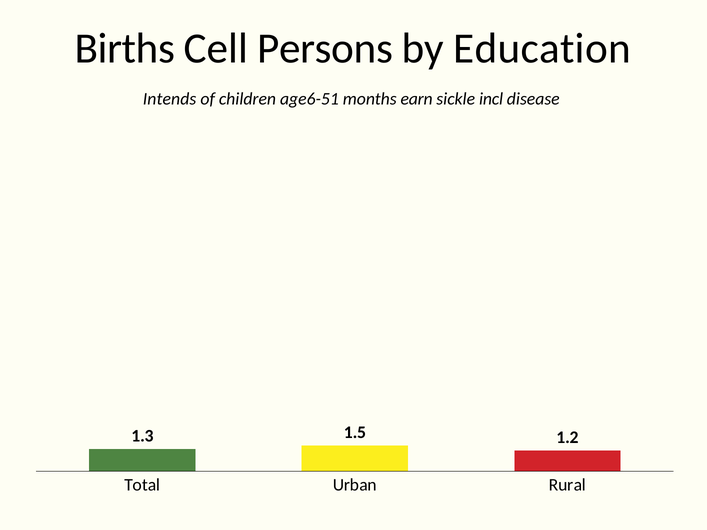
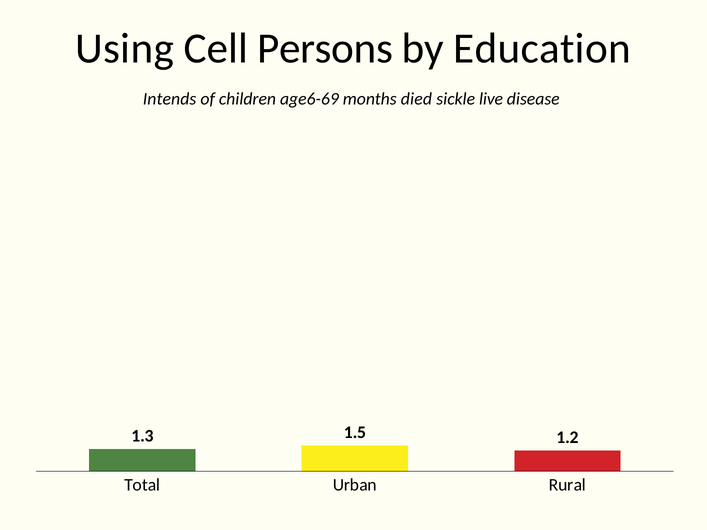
Births: Births -> Using
age6-51: age6-51 -> age6-69
earn: earn -> died
incl: incl -> live
